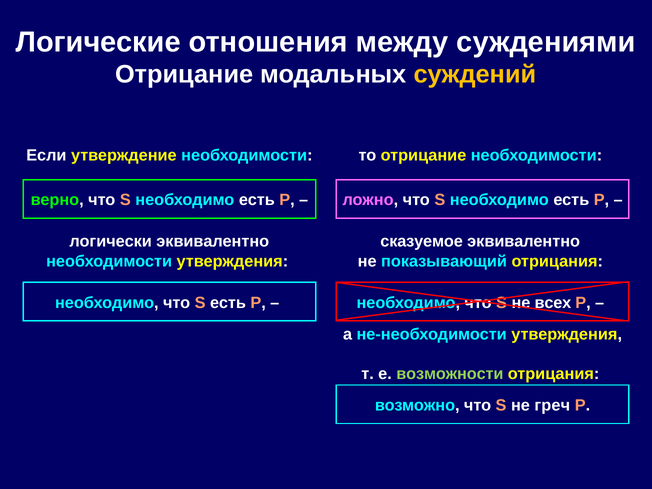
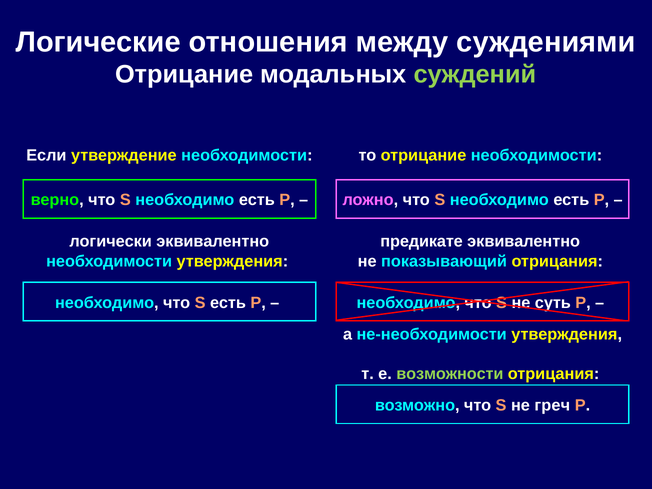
суждений colour: yellow -> light green
сказуемое: сказуемое -> предикате
всех: всех -> суть
